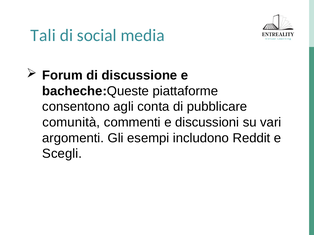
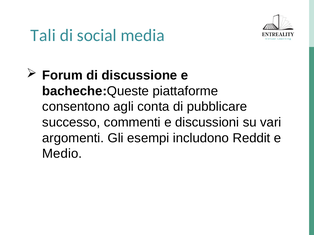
comunità: comunità -> successo
Scegli: Scegli -> Medio
